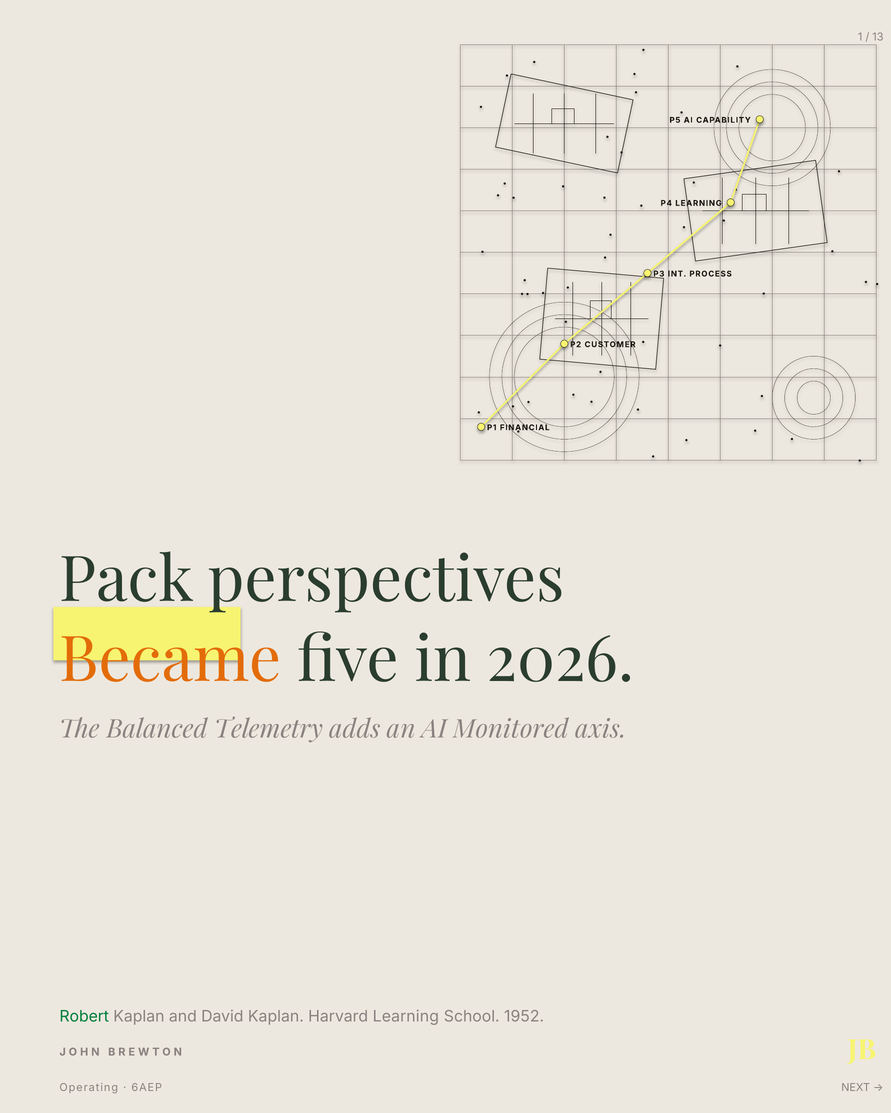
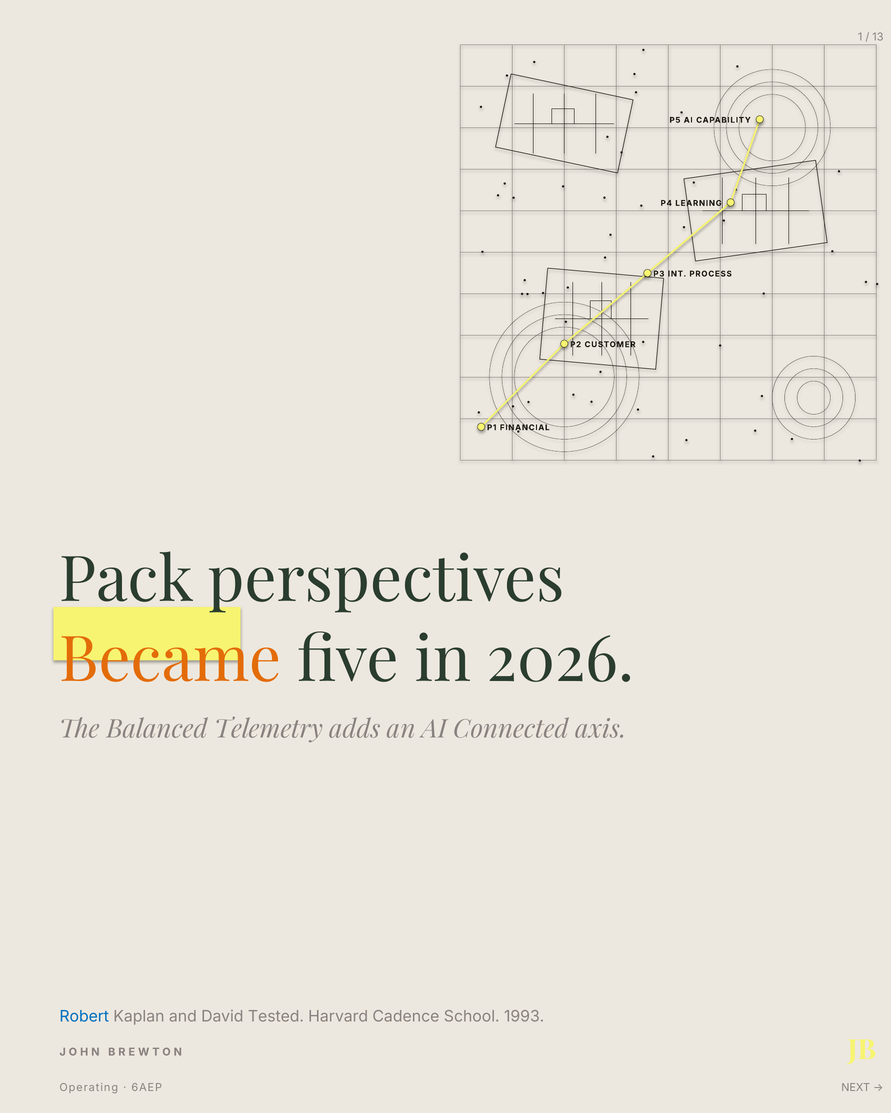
Monitored: Monitored -> Connected
Robert colour: green -> blue
David Kaplan: Kaplan -> Tested
Harvard Learning: Learning -> Cadence
1952: 1952 -> 1993
